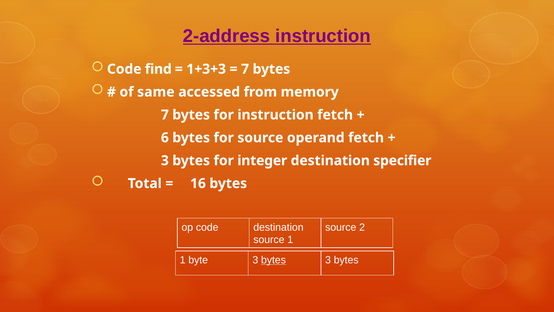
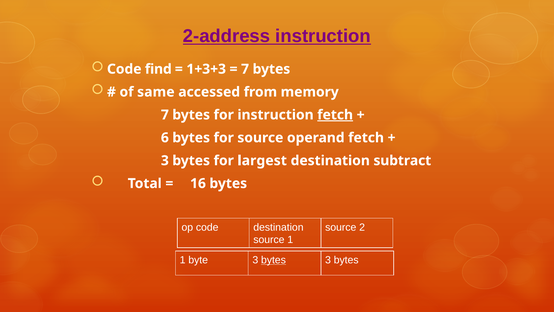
fetch at (335, 115) underline: none -> present
integer: integer -> largest
specifier: specifier -> subtract
